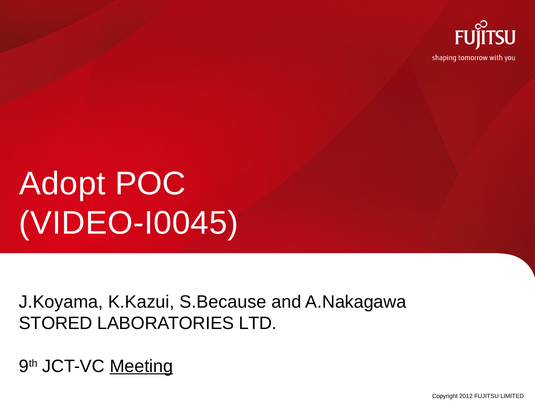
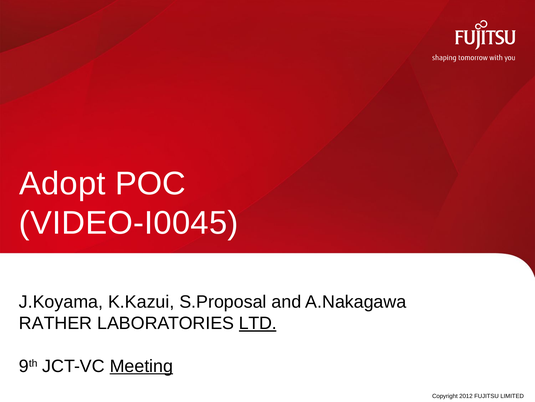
S.Because: S.Because -> S.Proposal
STORED: STORED -> RATHER
LTD underline: none -> present
